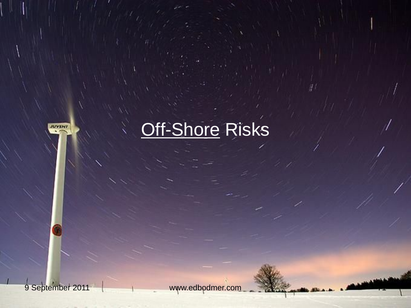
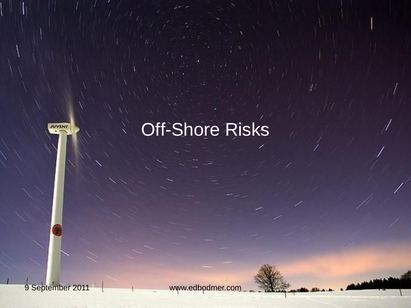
Off-Shore underline: present -> none
